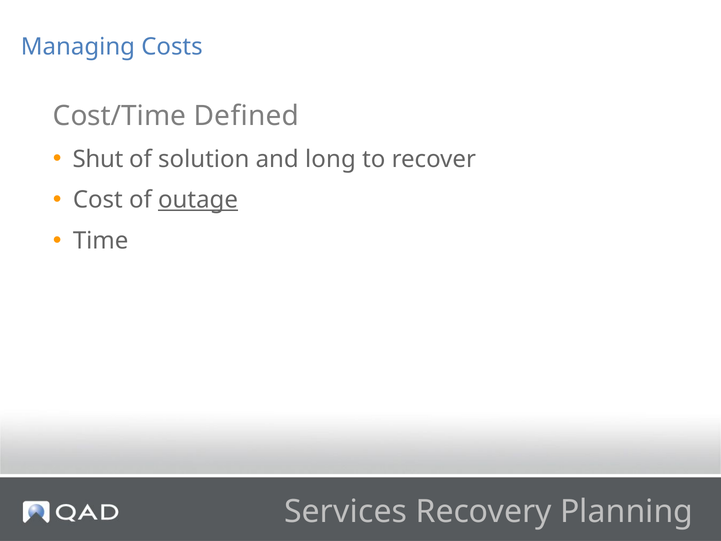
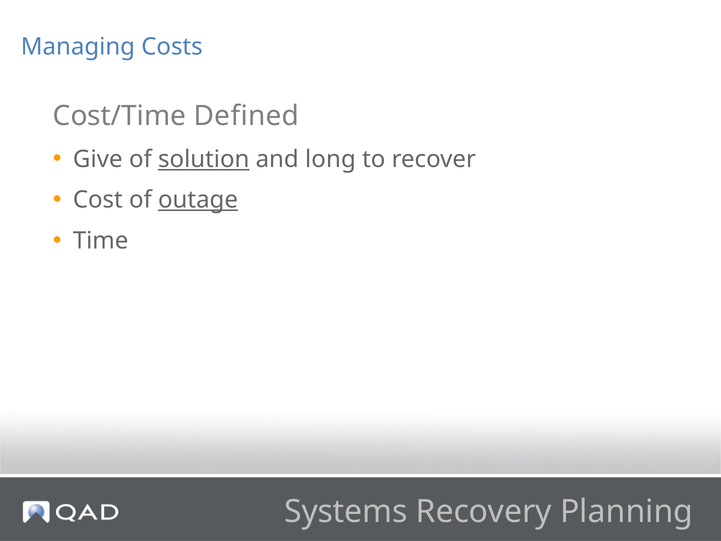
Shut: Shut -> Give
solution underline: none -> present
Services: Services -> Systems
